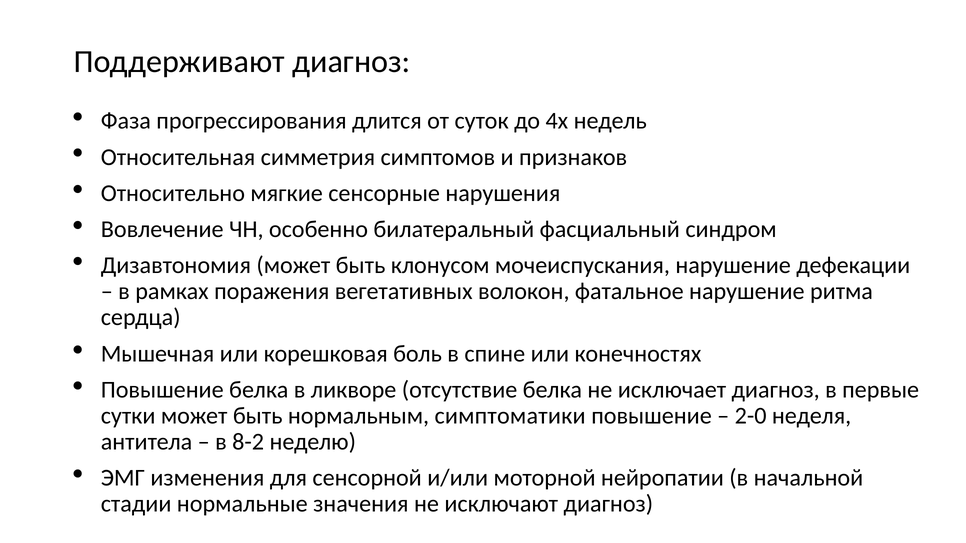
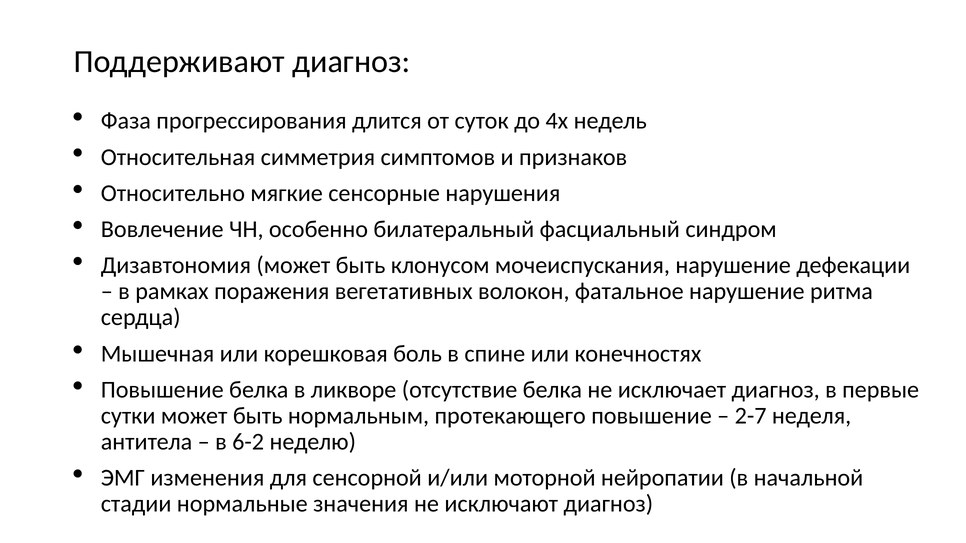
симптоматики: симптоматики -> протекающего
2-0: 2-0 -> 2-7
8-2: 8-2 -> 6-2
